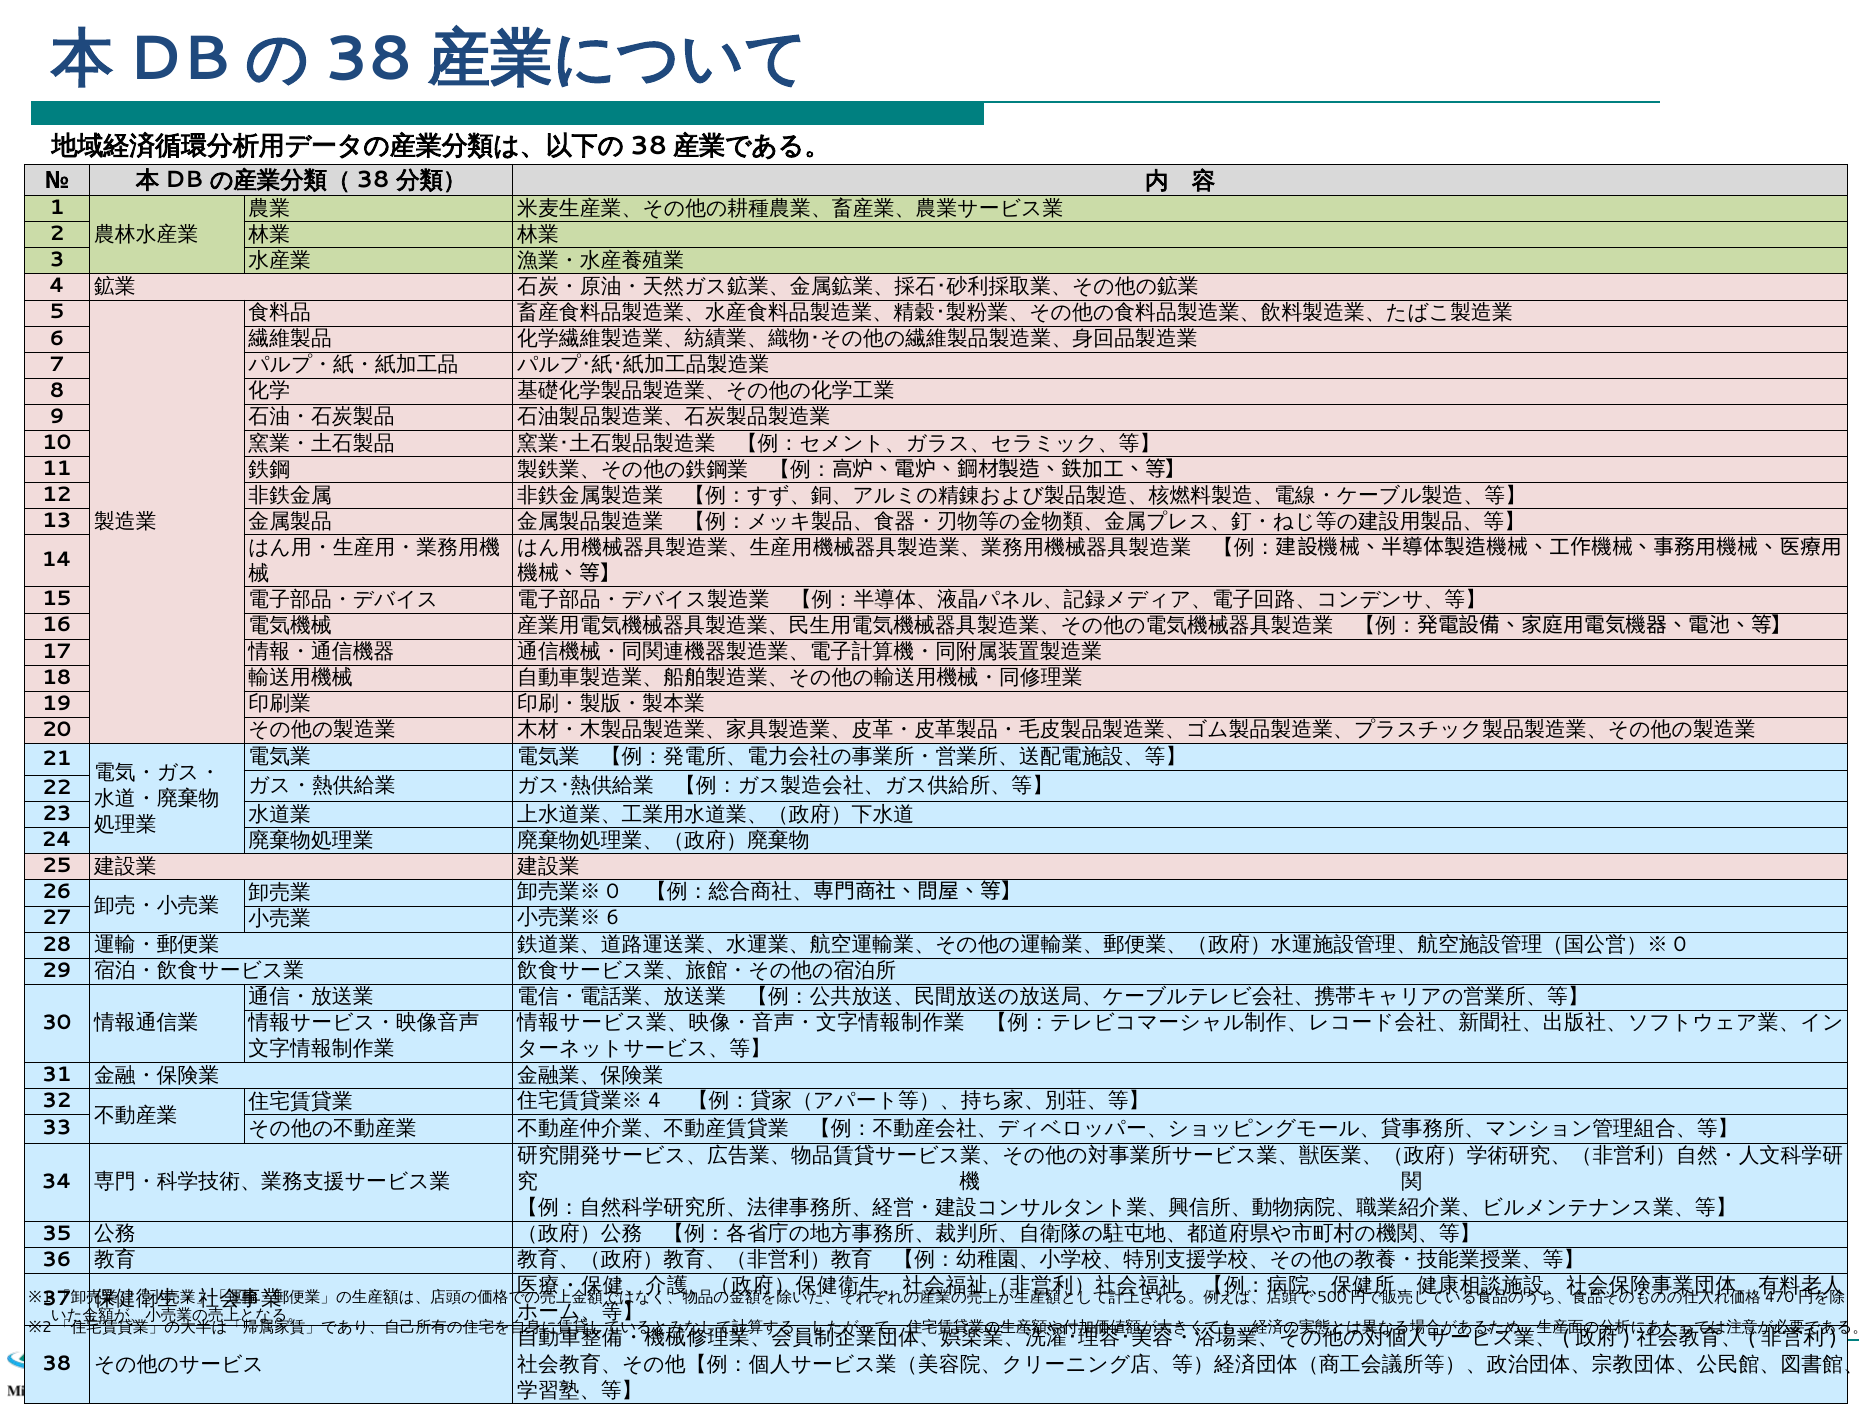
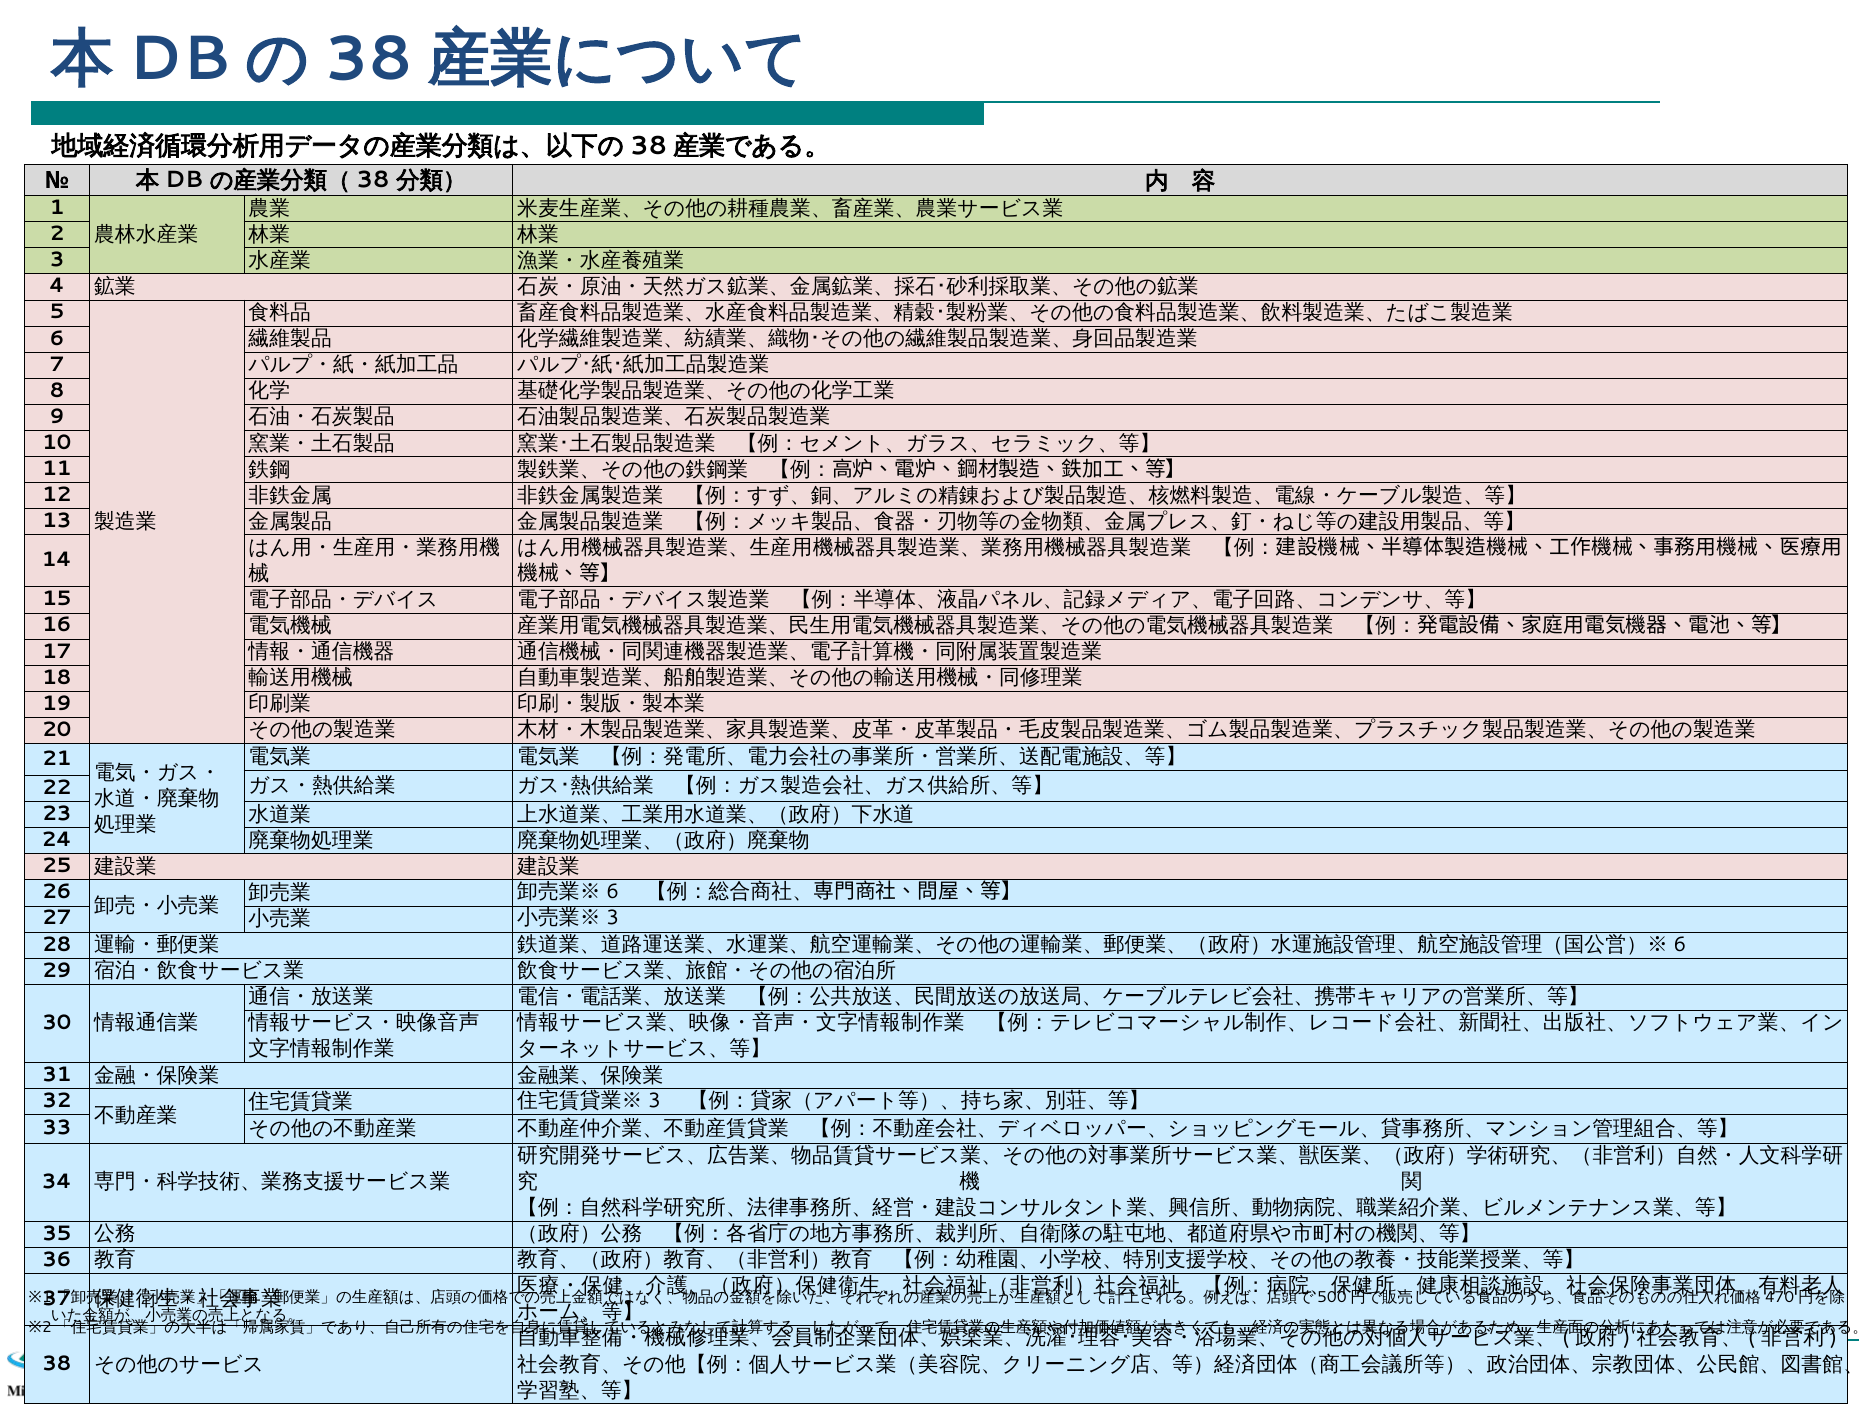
0 at (613, 892): 0 -> 6
6 at (613, 918): 6 -> 3
0 at (1680, 944): 0 -> 6
4 at (654, 1101): 4 -> 3
